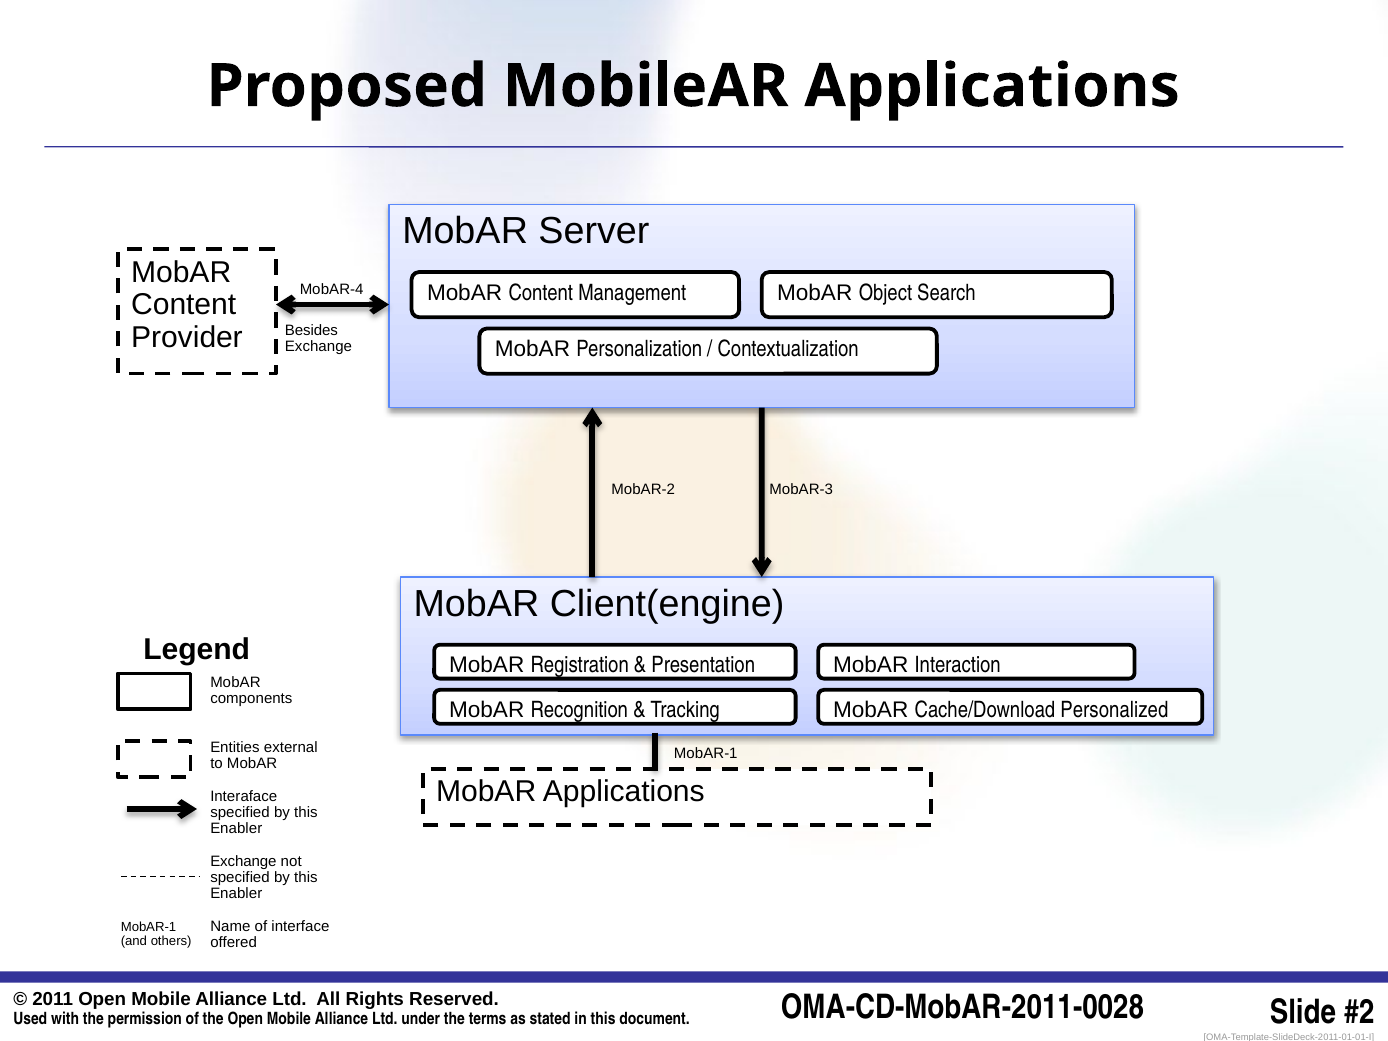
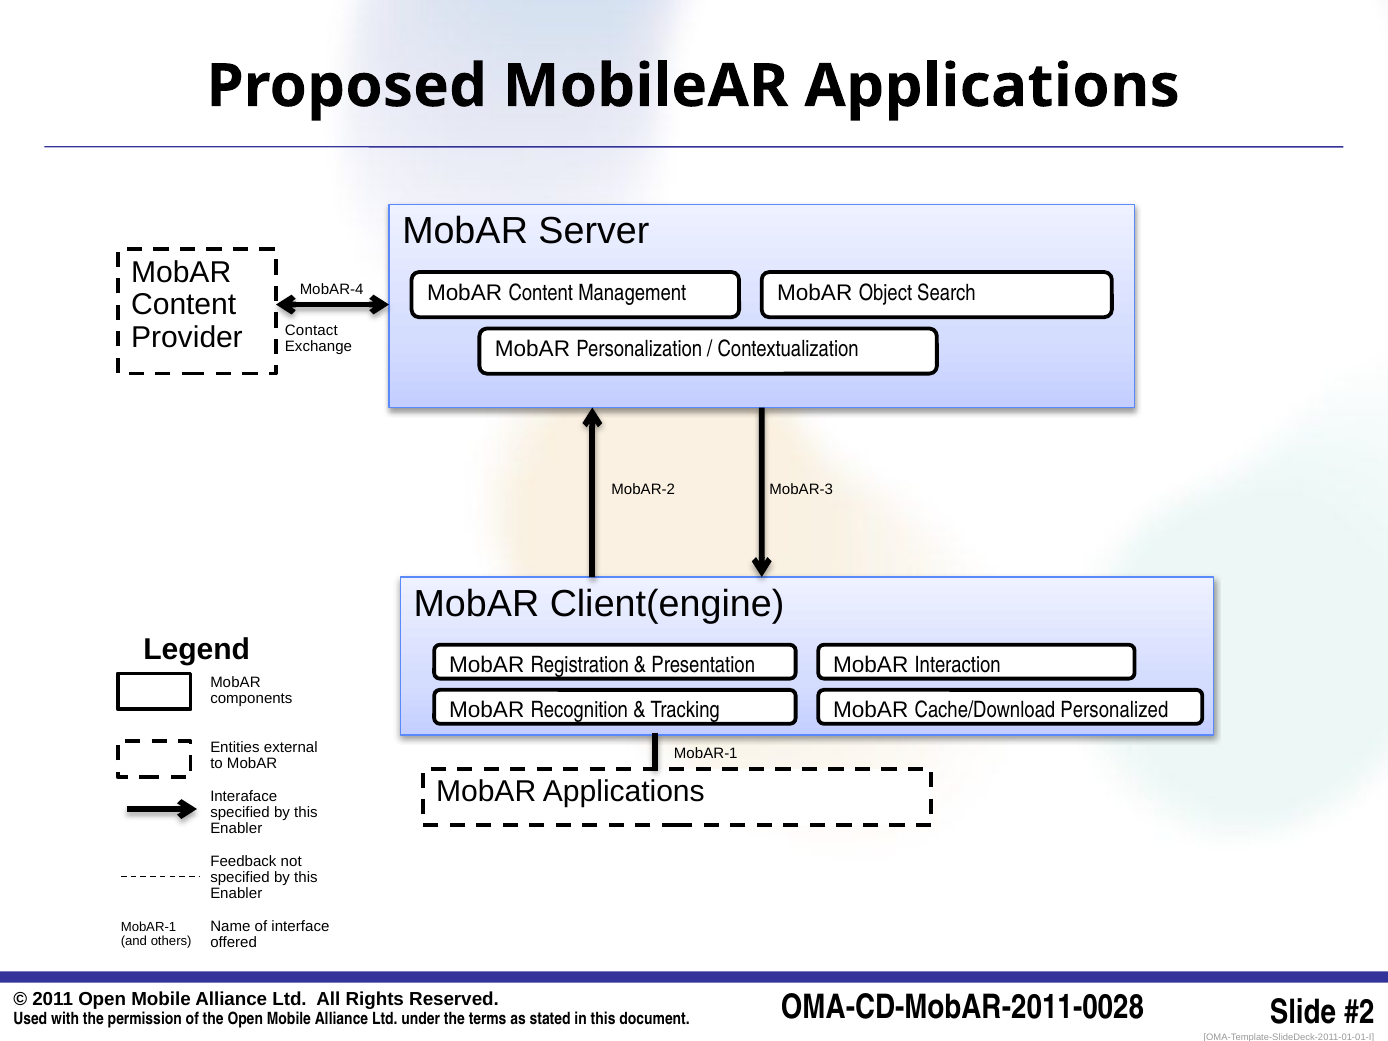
Besides: Besides -> Contact
Exchange at (243, 861): Exchange -> Feedback
